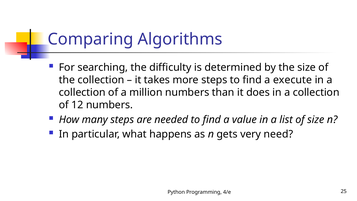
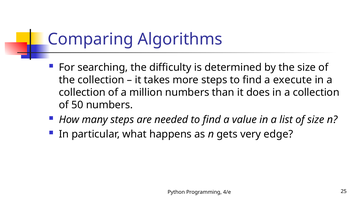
12: 12 -> 50
need: need -> edge
